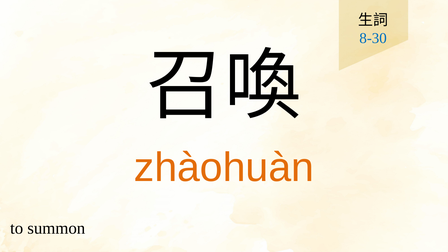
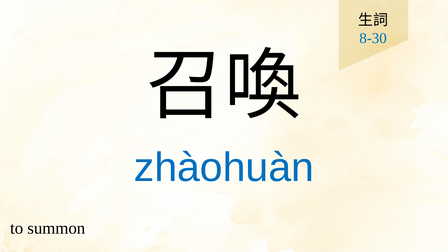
zhàohuàn colour: orange -> blue
